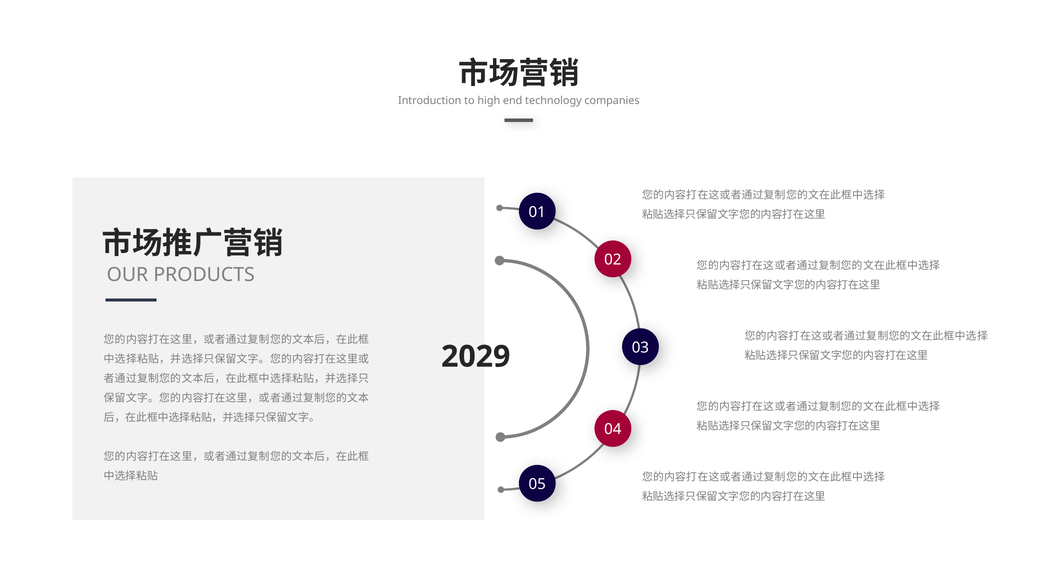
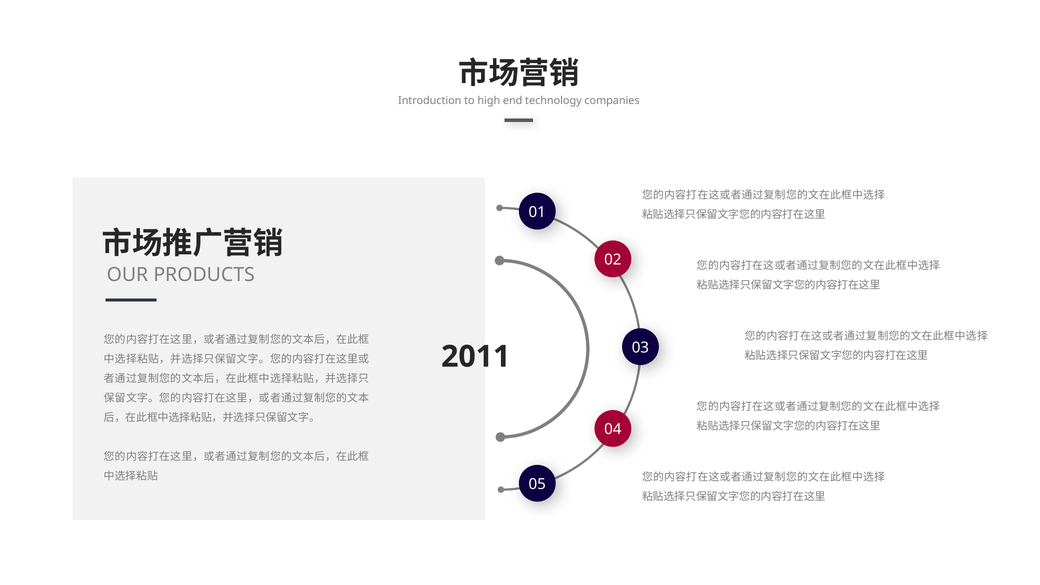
2029: 2029 -> 2011
